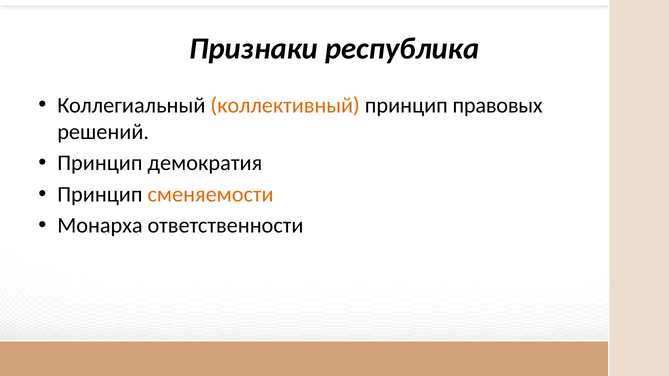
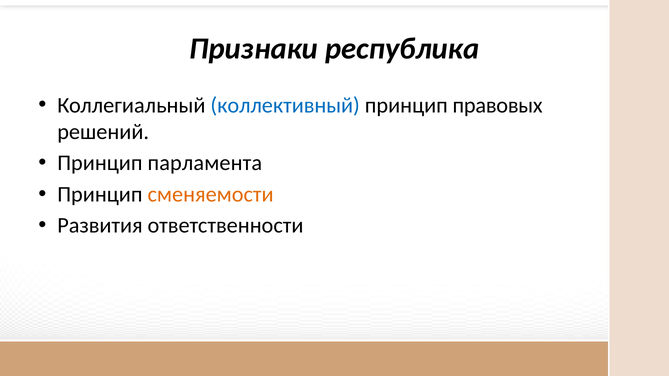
коллективный colour: orange -> blue
демократия: демократия -> парламента
Монарха: Монарха -> Развития
